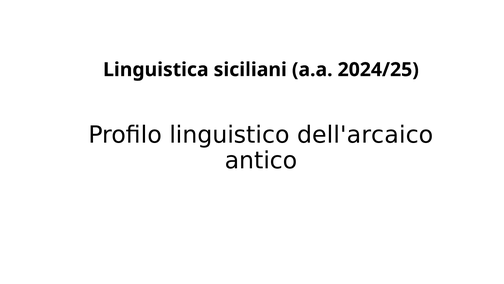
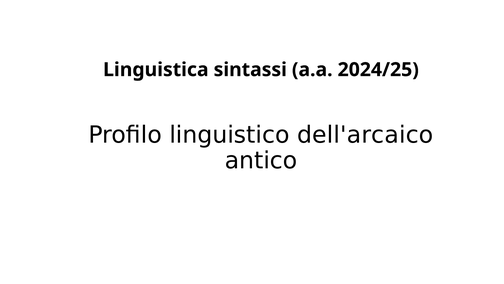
siciliani: siciliani -> sintassi
